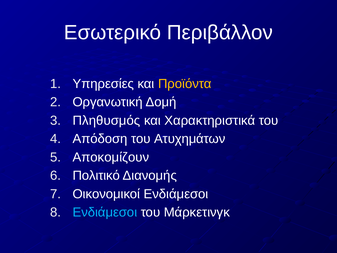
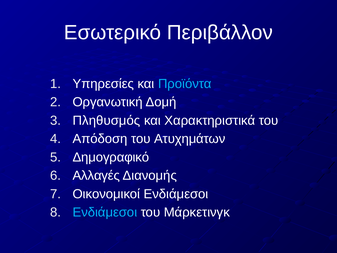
Προϊόντα colour: yellow -> light blue
Αποκομίζουν: Αποκομίζουν -> Δημογραφικό
Πολιτικό: Πολιτικό -> Αλλαγές
